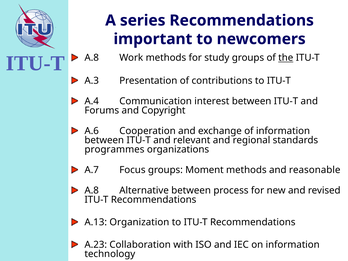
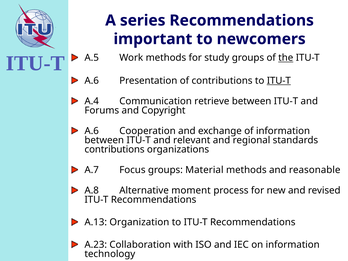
A.8 at (92, 58): A.8 -> A.5
A.3 at (92, 81): A.3 -> A.6
ITU-T at (279, 81) underline: none -> present
interest: interest -> retrieve
programmes at (114, 149): programmes -> contributions
Moment: Moment -> Material
Alternative between: between -> moment
